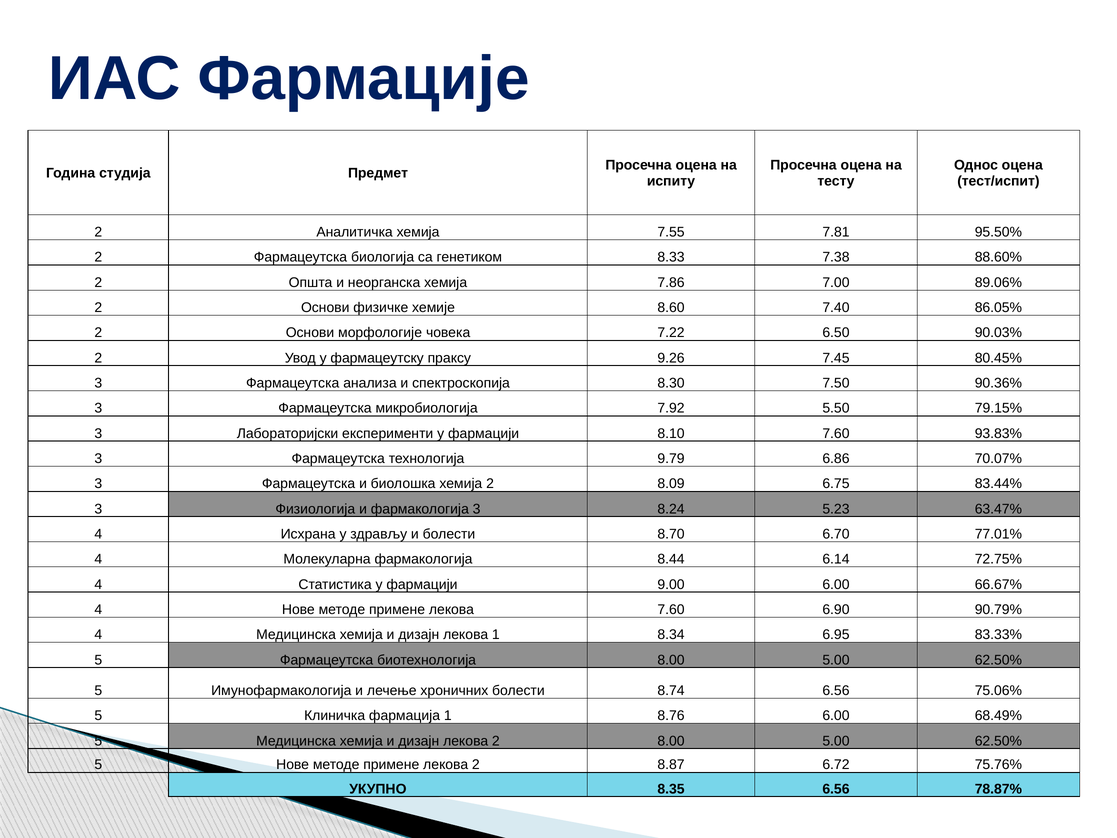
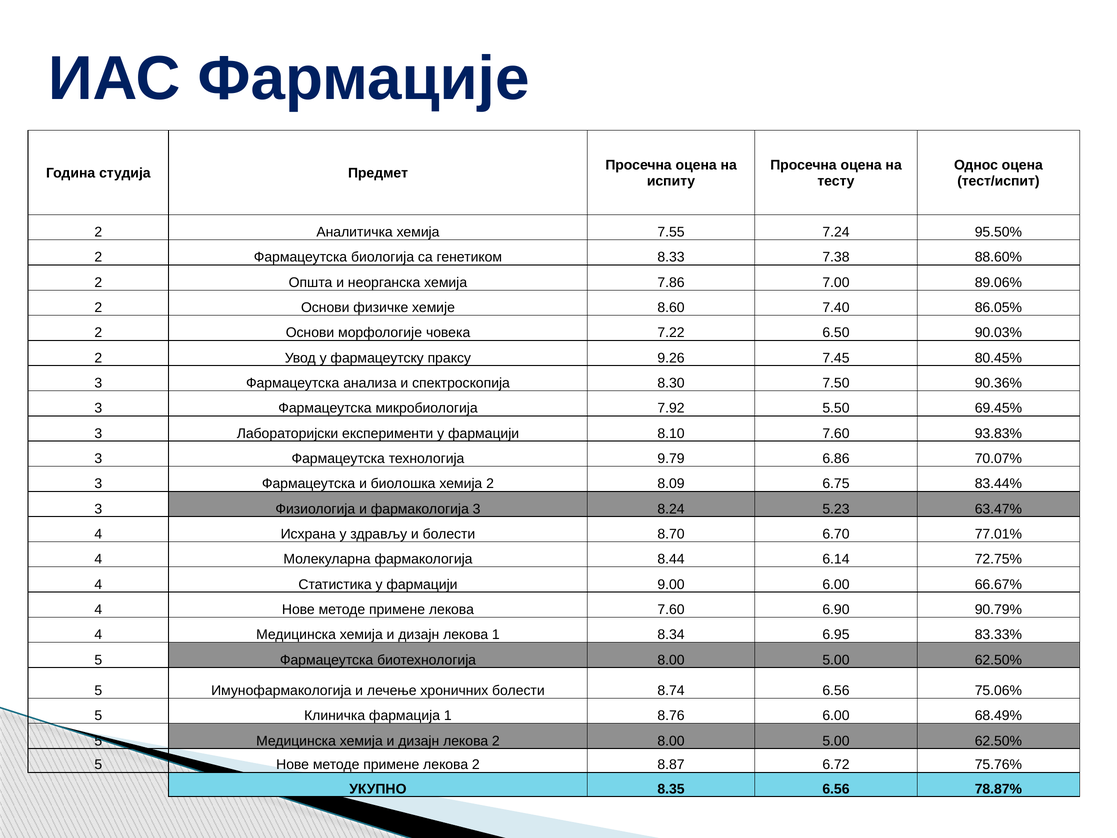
7.81: 7.81 -> 7.24
79.15%: 79.15% -> 69.45%
